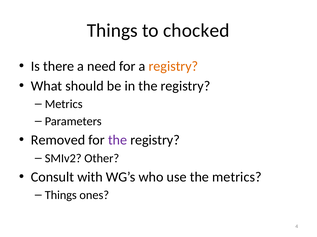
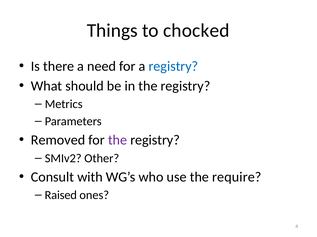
registry at (173, 67) colour: orange -> blue
the metrics: metrics -> require
Things at (61, 196): Things -> Raised
